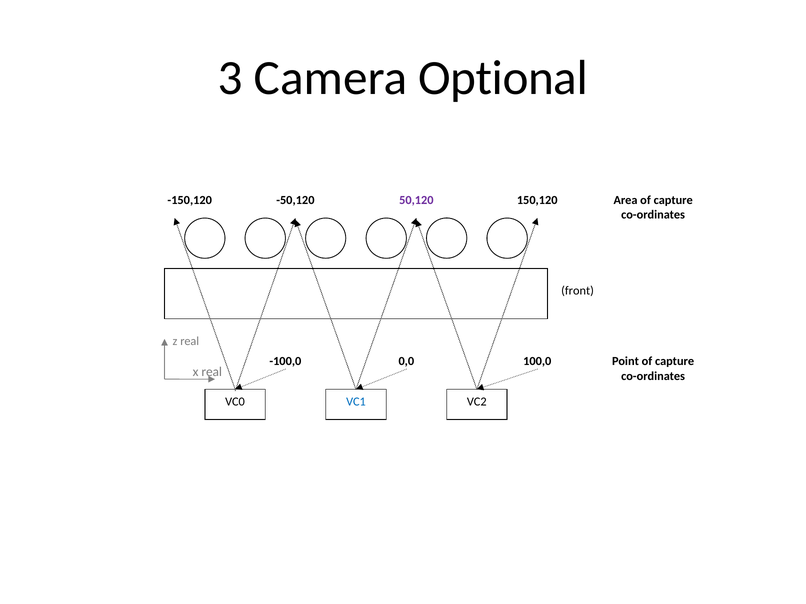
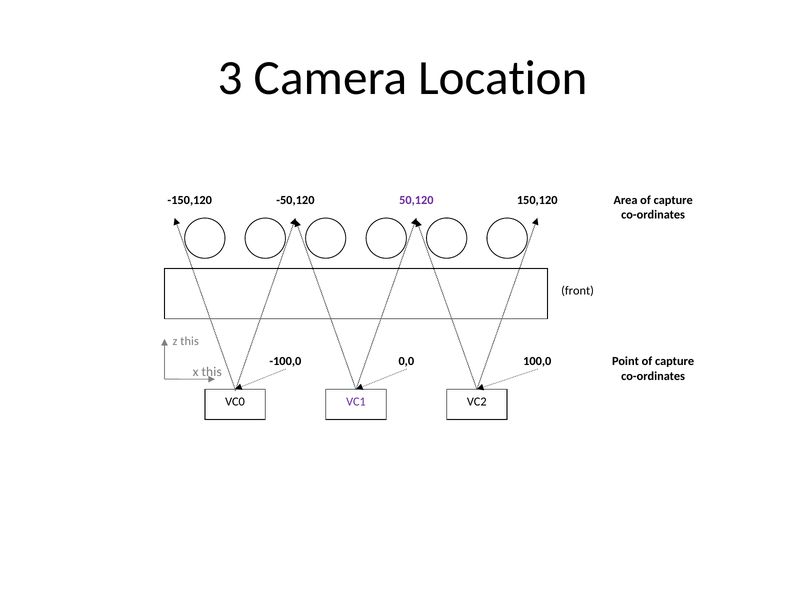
Optional: Optional -> Location
z real: real -> this
x real: real -> this
VC1 colour: blue -> purple
